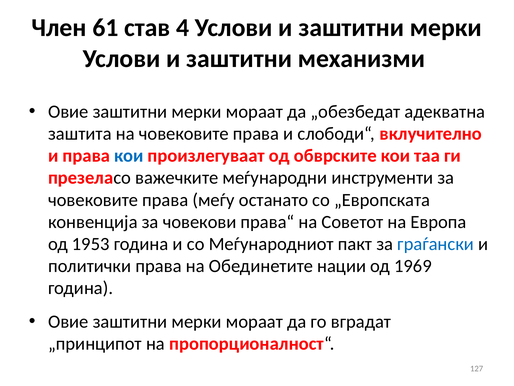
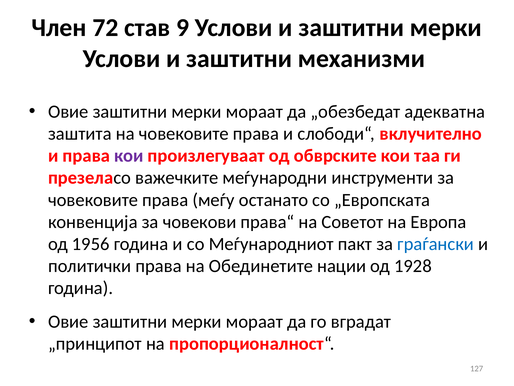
61: 61 -> 72
4: 4 -> 9
кои at (129, 156) colour: blue -> purple
1953: 1953 -> 1956
1969: 1969 -> 1928
